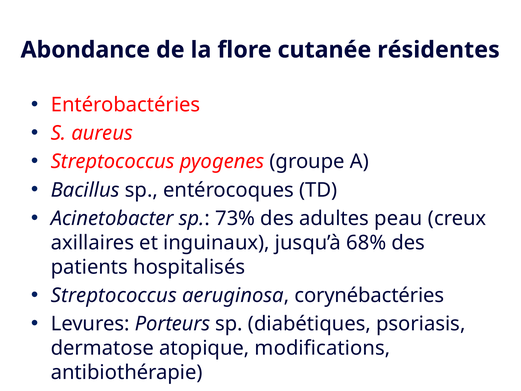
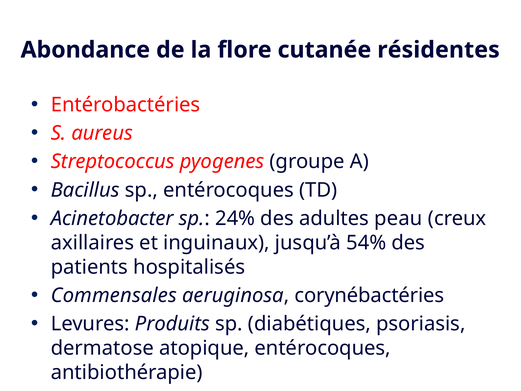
73%: 73% -> 24%
68%: 68% -> 54%
Streptococcus at (114, 295): Streptococcus -> Commensales
Porteurs: Porteurs -> Produits
atopique modifications: modifications -> entérocoques
